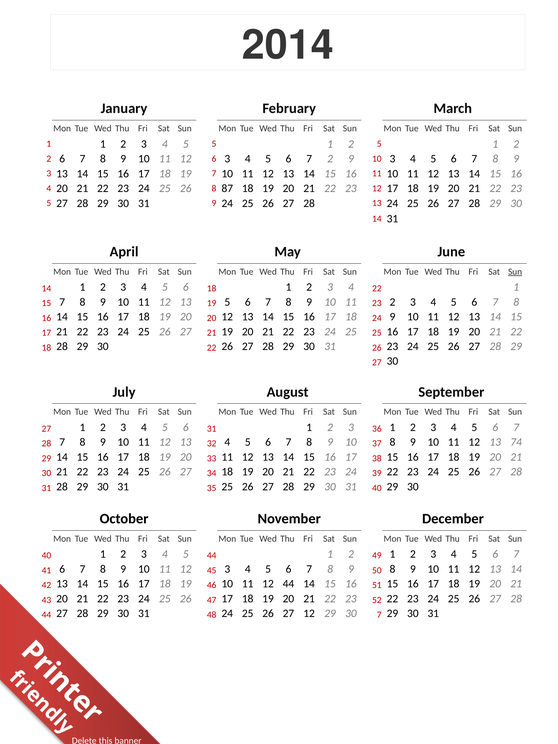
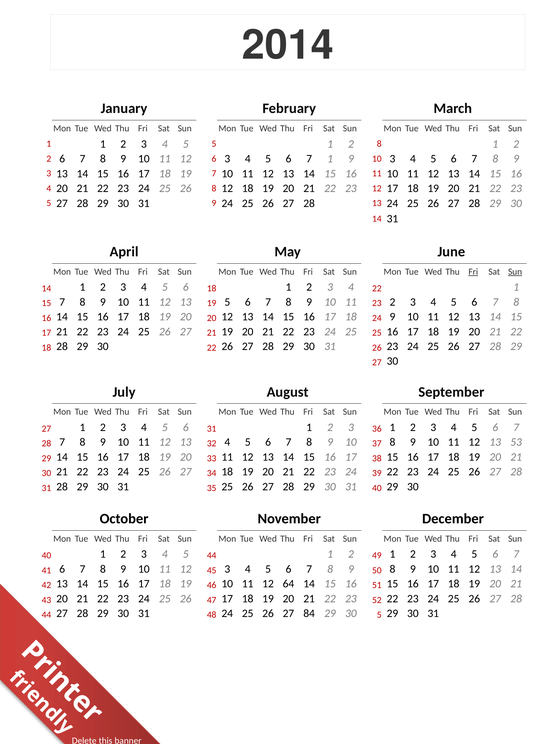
2 5: 5 -> 8
7 2: 2 -> 1
8 87: 87 -> 12
Fri at (473, 272) underline: none -> present
74: 74 -> 53
12 44: 44 -> 64
27 12: 12 -> 84
30 7: 7 -> 5
